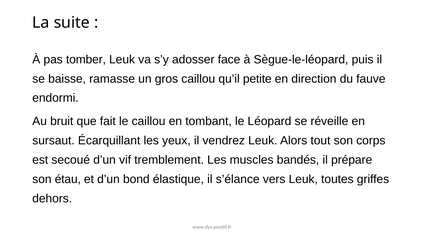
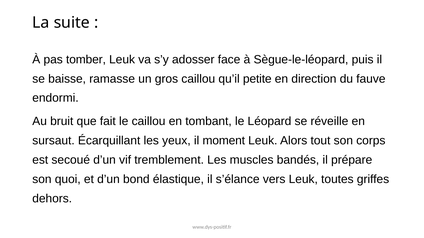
vendrez: vendrez -> moment
étau: étau -> quoi
